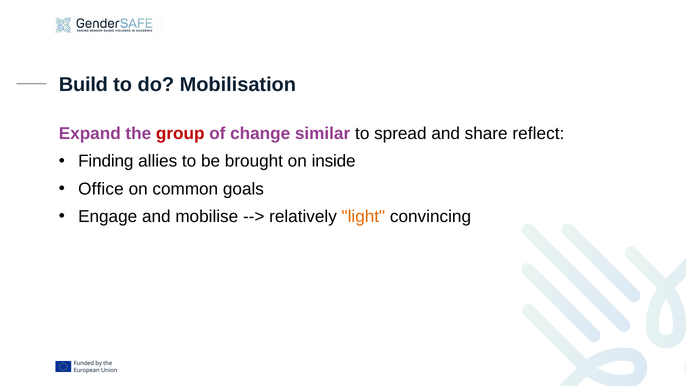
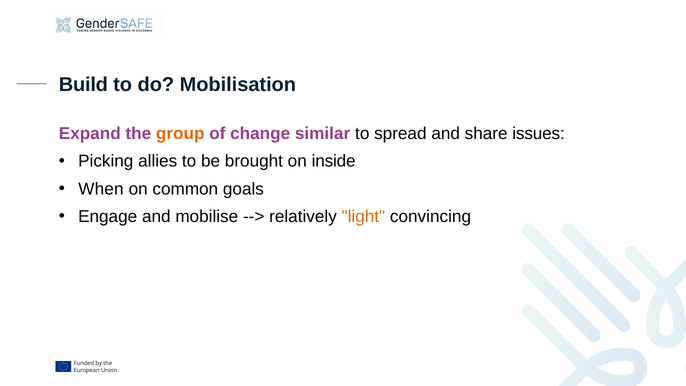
group colour: red -> orange
reflect: reflect -> issues
Finding: Finding -> Picking
Office: Office -> When
